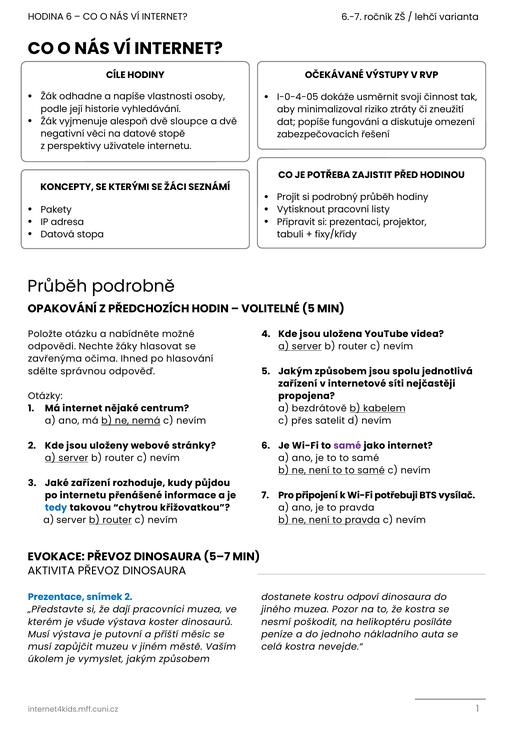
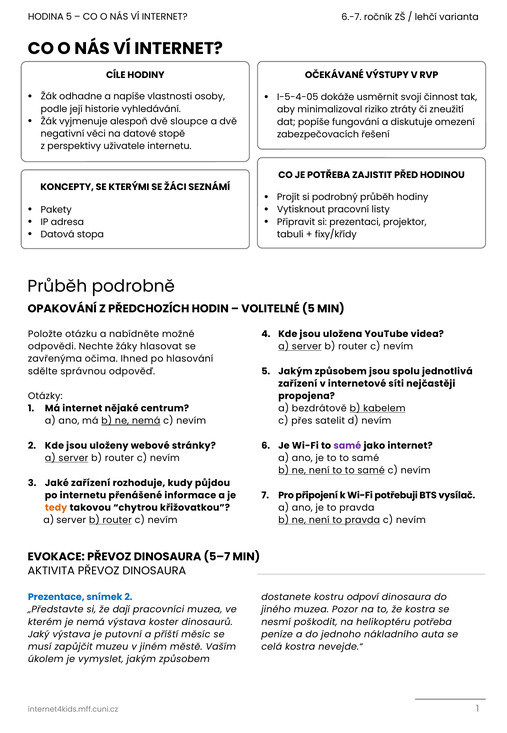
HODINA 6: 6 -> 5
I-0-4-05: I-0-4-05 -> I-5-4-05
tedy colour: blue -> orange
je všude: všude -> nemá
helikoptéru posíláte: posíláte -> potřeba
Musí at (39, 634): Musí -> Jaký
